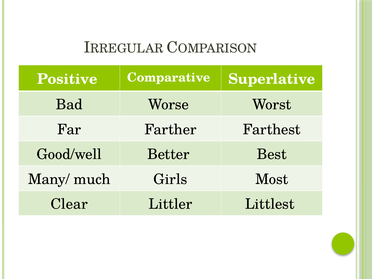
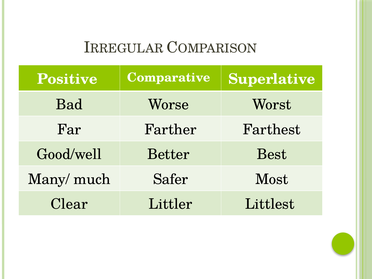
Girls: Girls -> Safer
